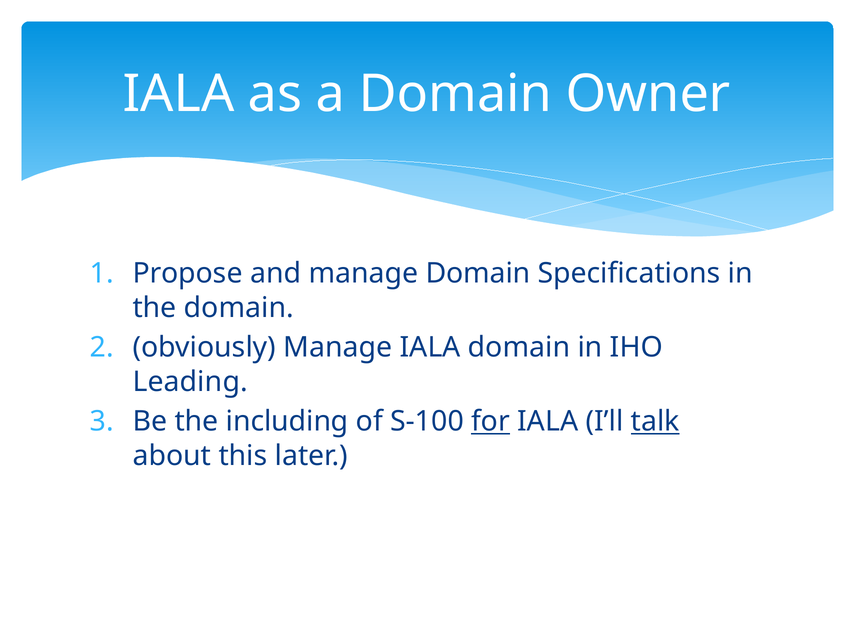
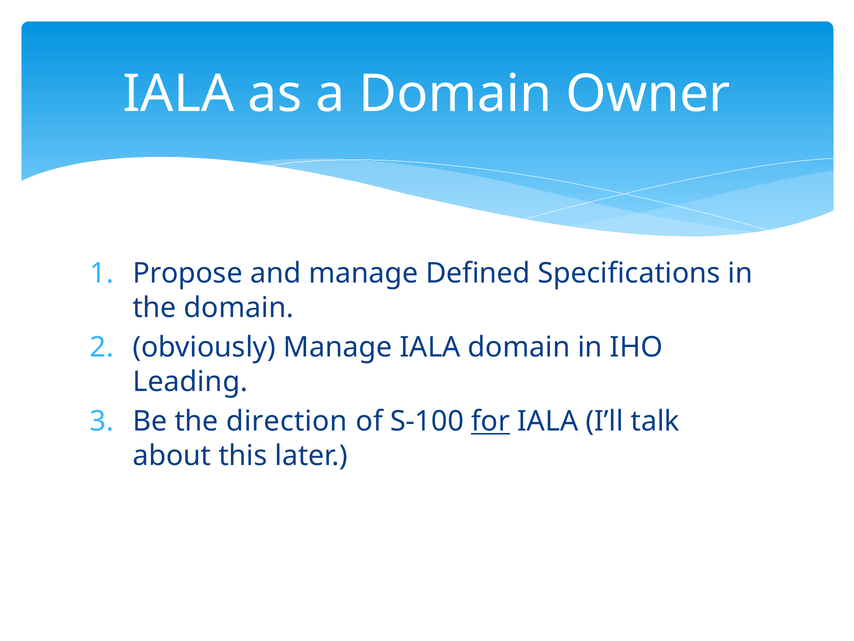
manage Domain: Domain -> Defined
including: including -> direction
talk underline: present -> none
